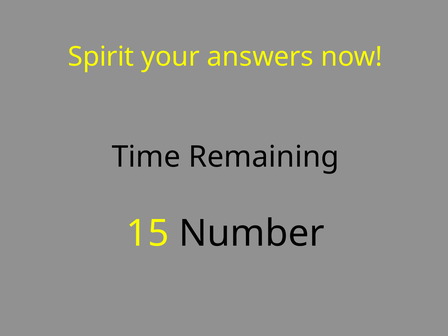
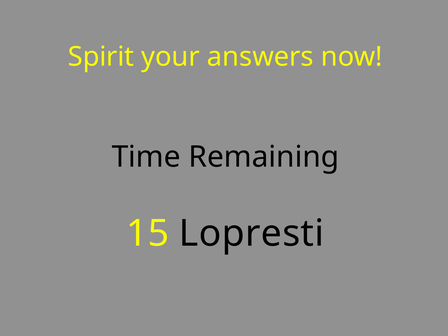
Number: Number -> Lopresti
